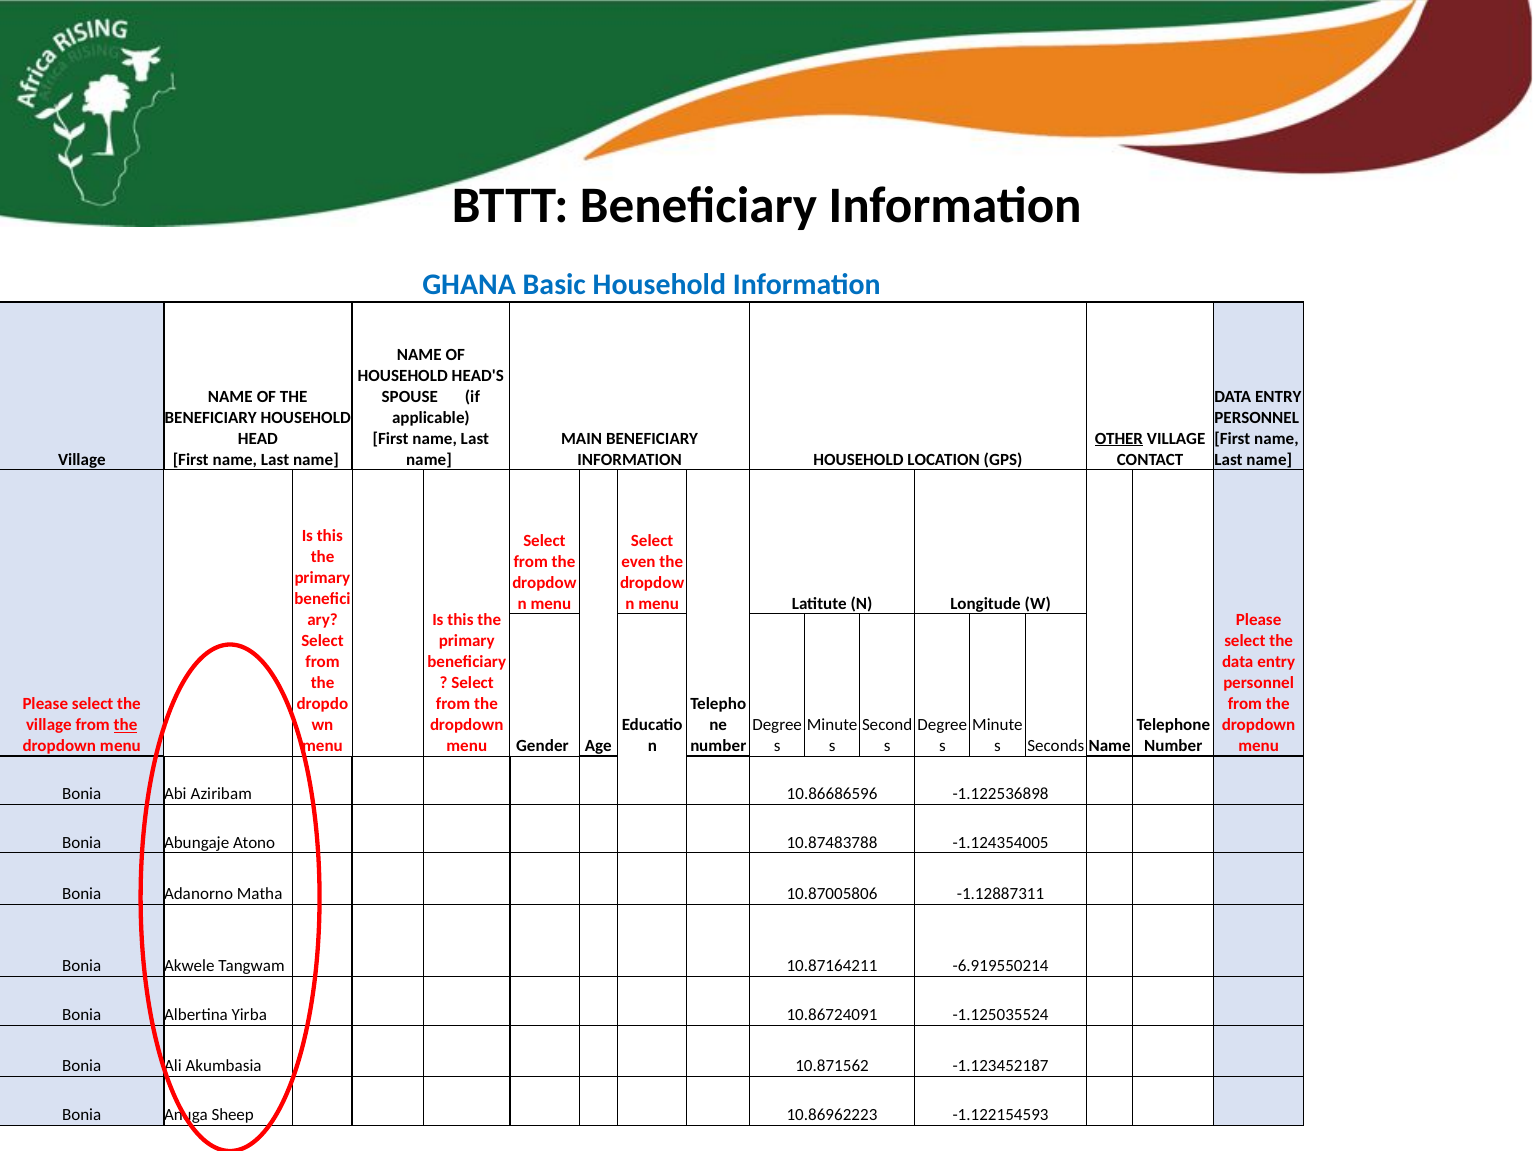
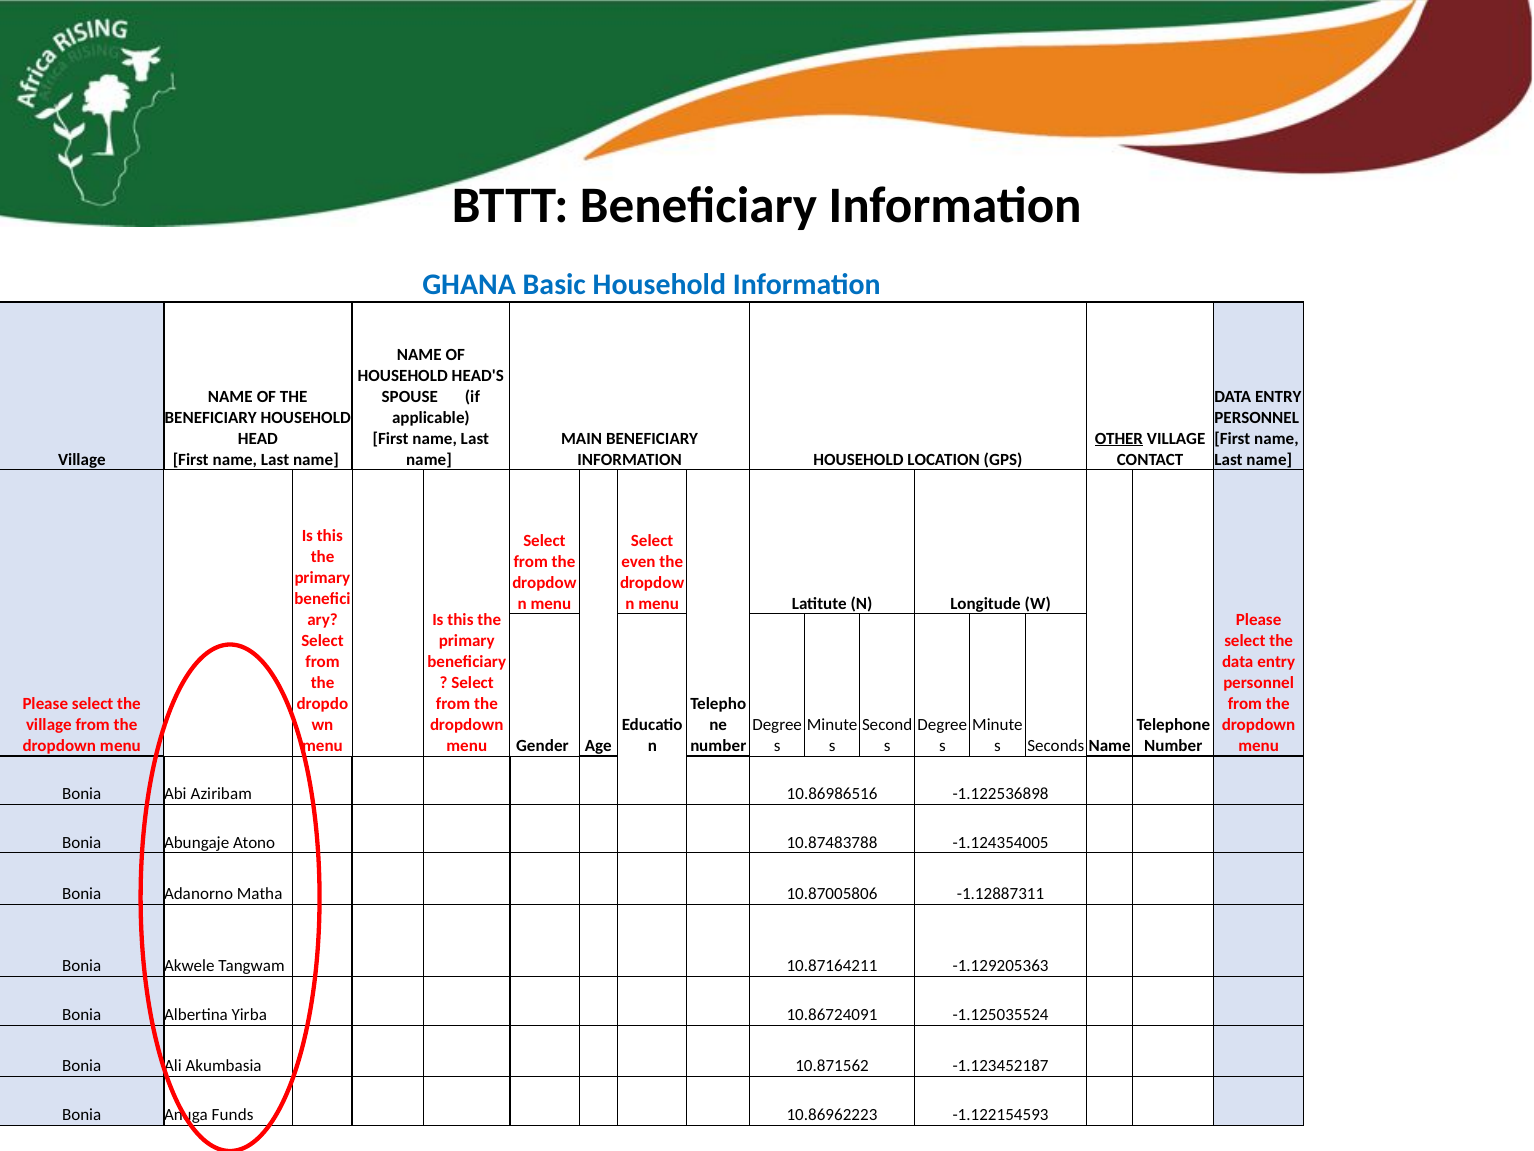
the at (125, 725) underline: present -> none
10.86686596: 10.86686596 -> 10.86986516
-6.919550214: -6.919550214 -> -1.129205363
Sheep: Sheep -> Funds
